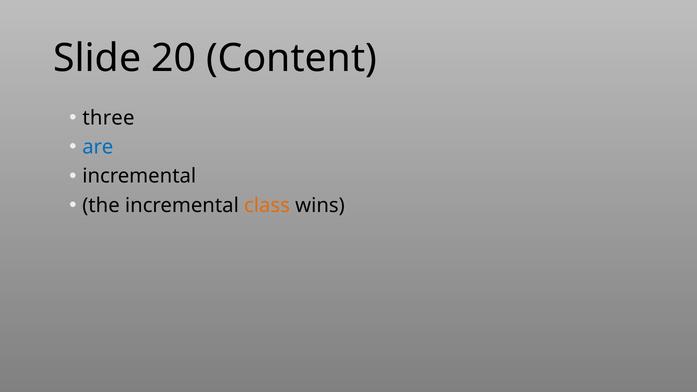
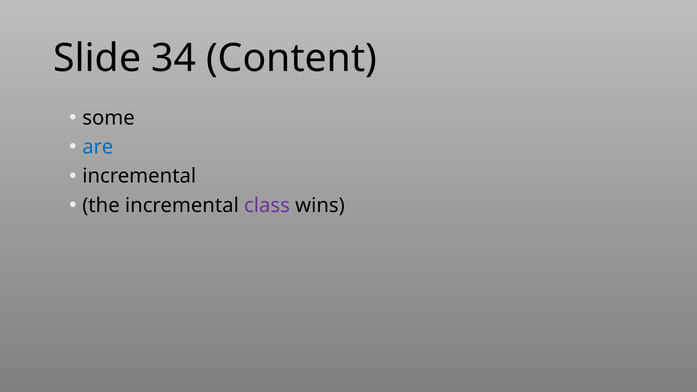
20: 20 -> 34
three: three -> some
class colour: orange -> purple
